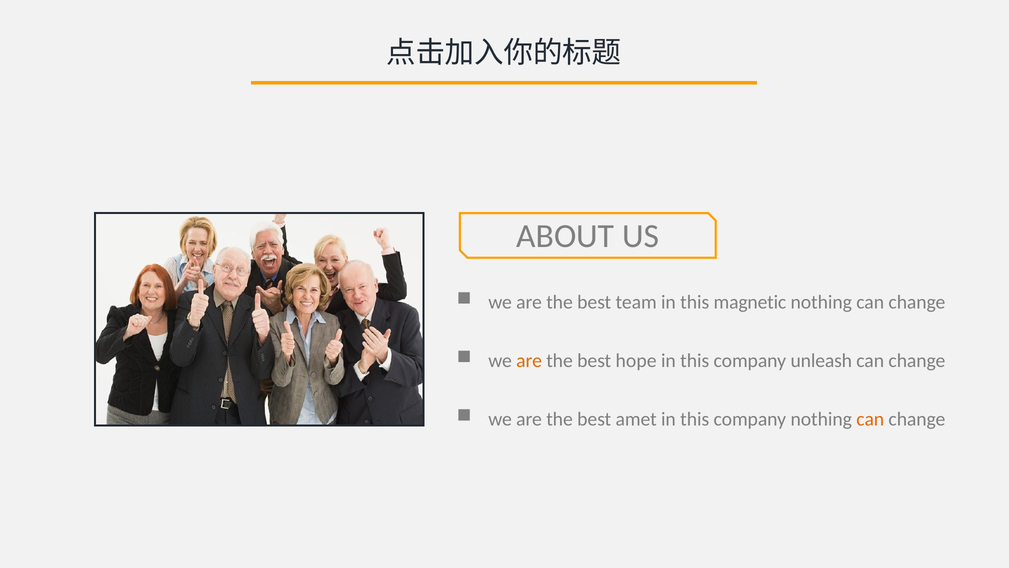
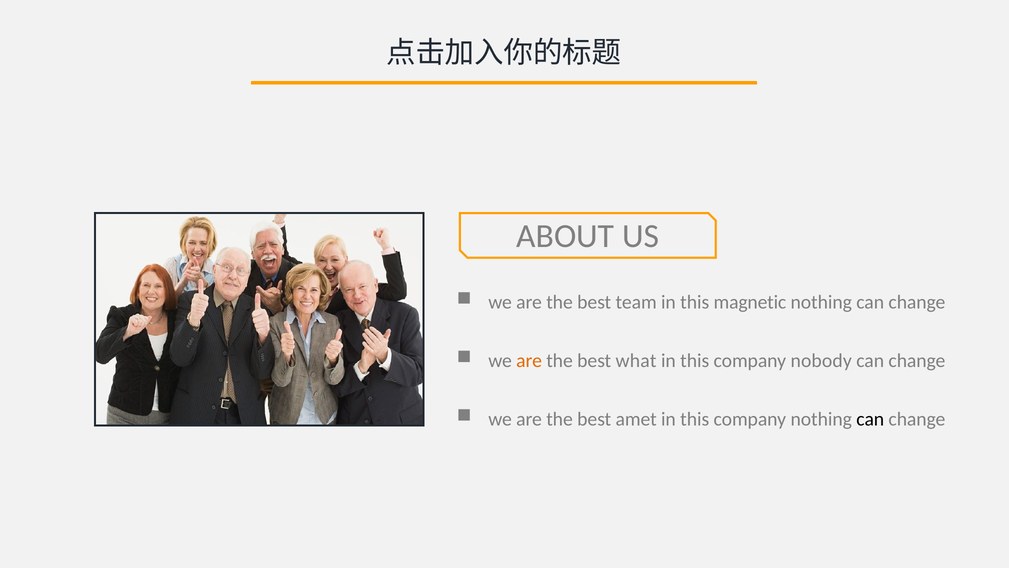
hope: hope -> what
unleash: unleash -> nobody
can at (870, 419) colour: orange -> black
